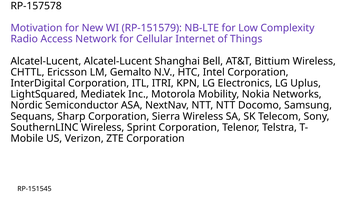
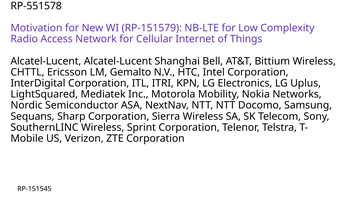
RP-157578: RP-157578 -> RP-551578
